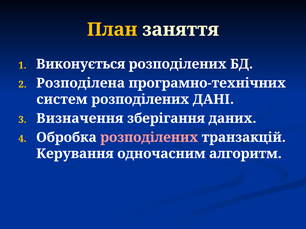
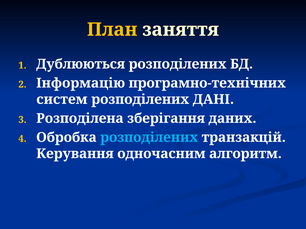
Виконується: Виконується -> Дублюються
Розподілена: Розподілена -> Інформацію
Визначення: Визначення -> Розподілена
розподілених at (149, 138) colour: pink -> light blue
